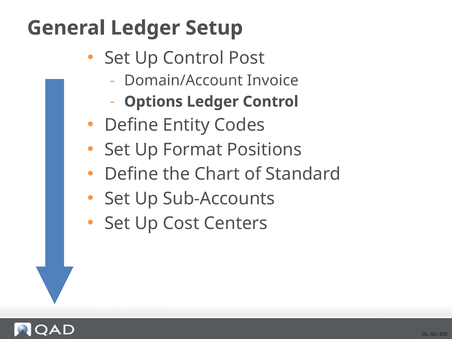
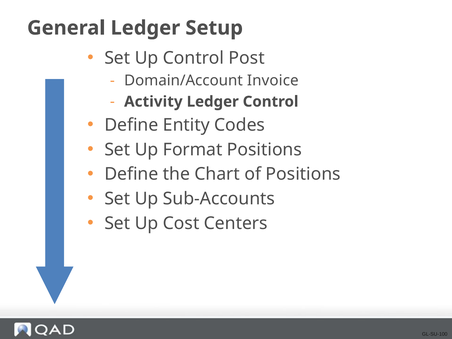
Options: Options -> Activity
of Standard: Standard -> Positions
